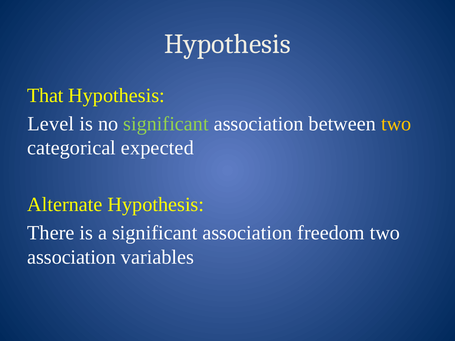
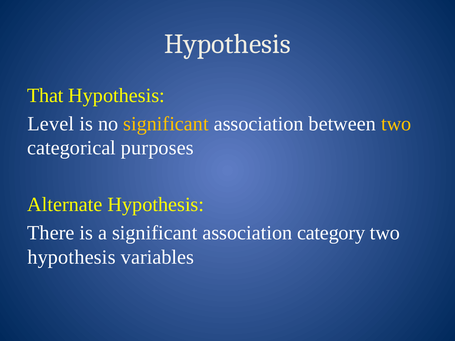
significant at (166, 124) colour: light green -> yellow
expected: expected -> purposes
freedom: freedom -> category
association at (72, 257): association -> hypothesis
